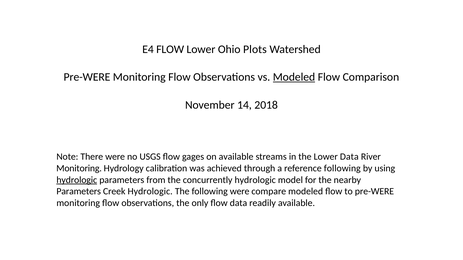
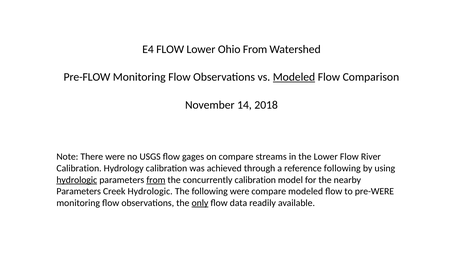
Ohio Plots: Plots -> From
Pre-WERE at (87, 77): Pre-WERE -> Pre-FLOW
on available: available -> compare
Lower Data: Data -> Flow
Monitoring at (79, 169): Monitoring -> Calibration
from at (156, 180) underline: none -> present
concurrently hydrologic: hydrologic -> calibration
only underline: none -> present
